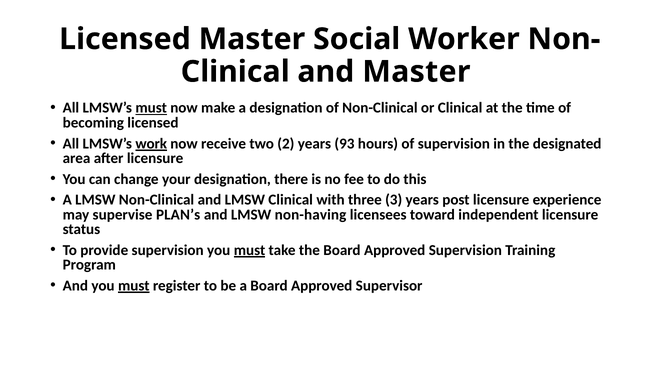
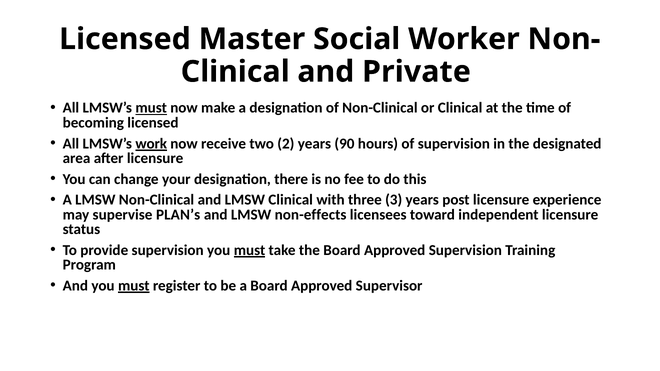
and Master: Master -> Private
93: 93 -> 90
non-having: non-having -> non-effects
